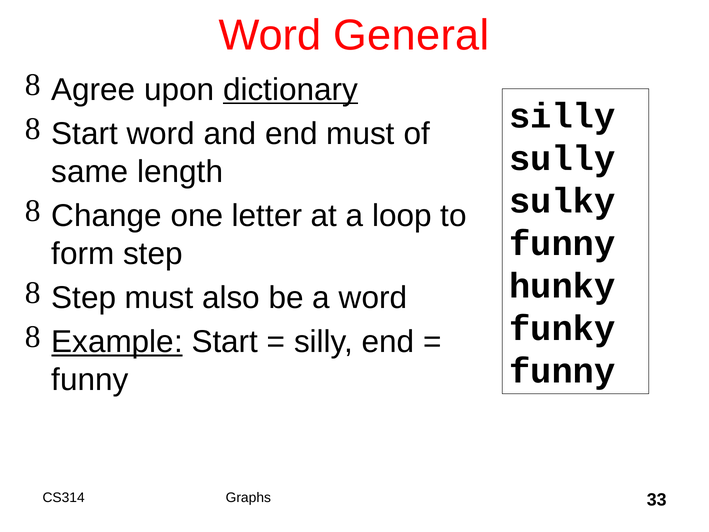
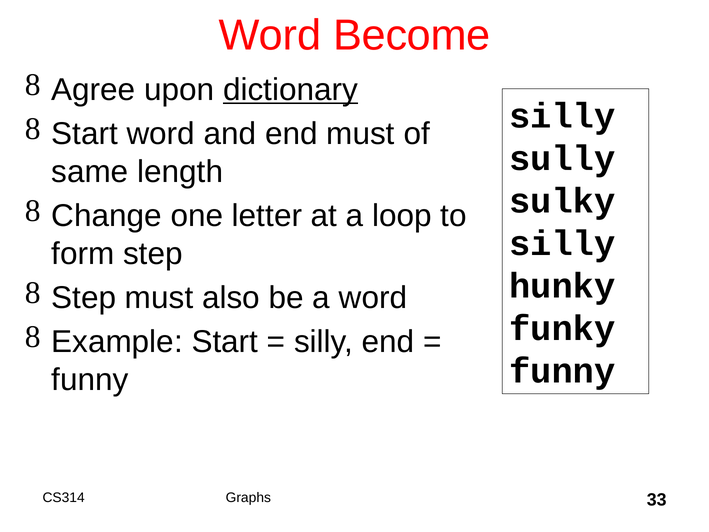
General: General -> Become
funny at (562, 243): funny -> silly
Example underline: present -> none
